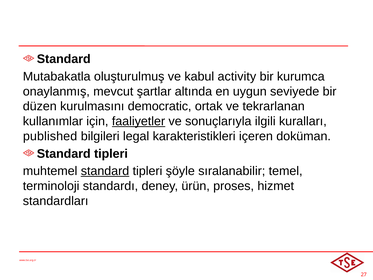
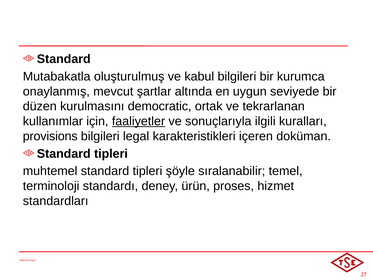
kabul activity: activity -> bilgileri
published: published -> provisions
standard at (105, 171) underline: present -> none
